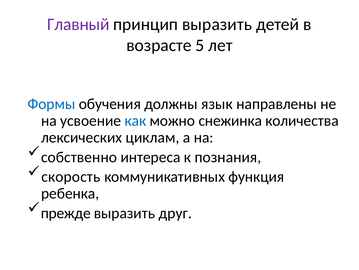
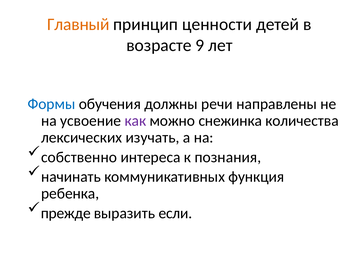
Главный colour: purple -> orange
принцип выразить: выразить -> ценности
5: 5 -> 9
язык: язык -> речи
как colour: blue -> purple
циклам: циклам -> изучать
скорость: скорость -> начинать
друг: друг -> если
